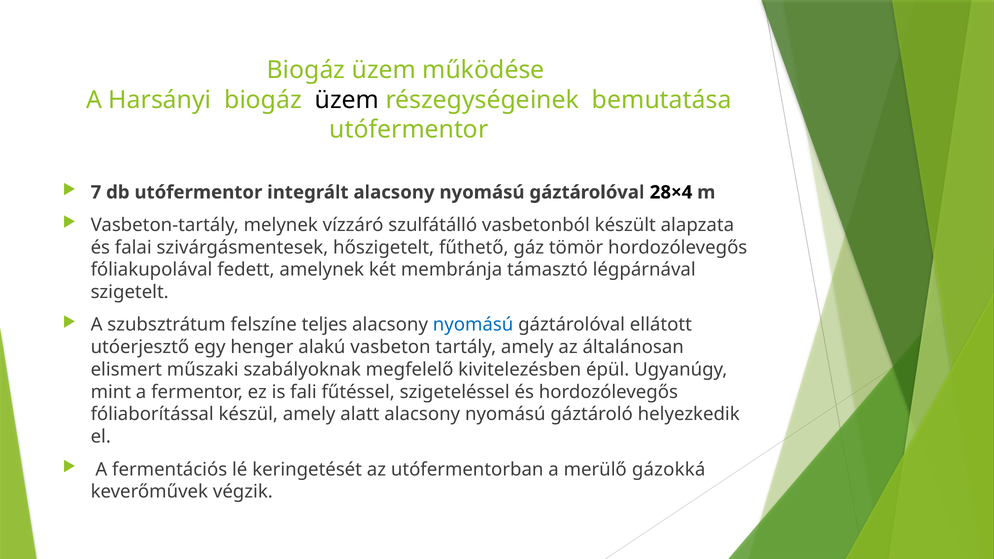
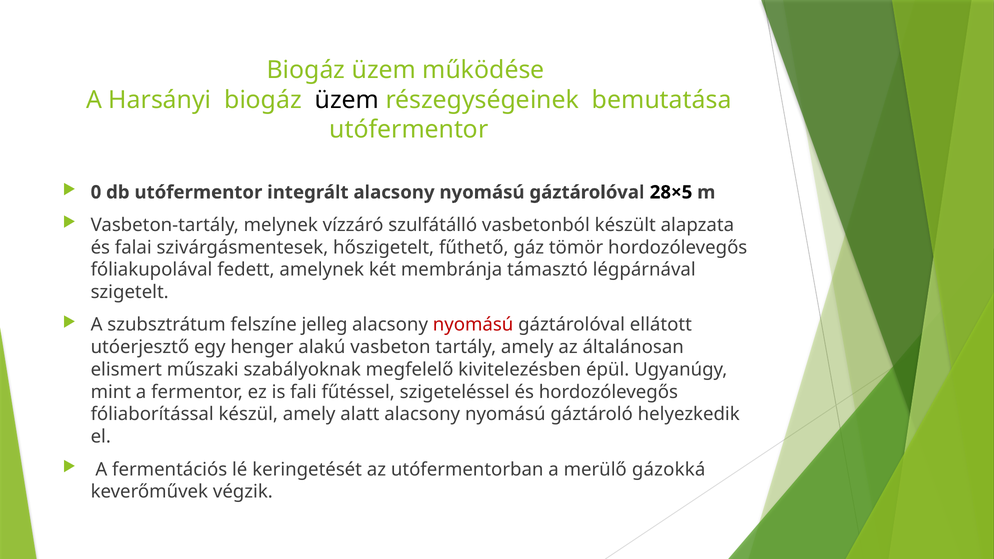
7: 7 -> 0
28×4: 28×4 -> 28×5
teljes: teljes -> jelleg
nyomású at (473, 325) colour: blue -> red
